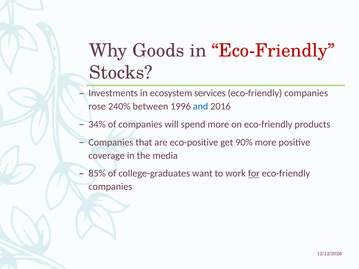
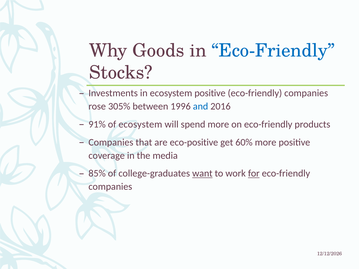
Eco-Friendly at (273, 51) colour: red -> blue
ecosystem services: services -> positive
240%: 240% -> 305%
34%: 34% -> 91%
of companies: companies -> ecosystem
90%: 90% -> 60%
want underline: none -> present
